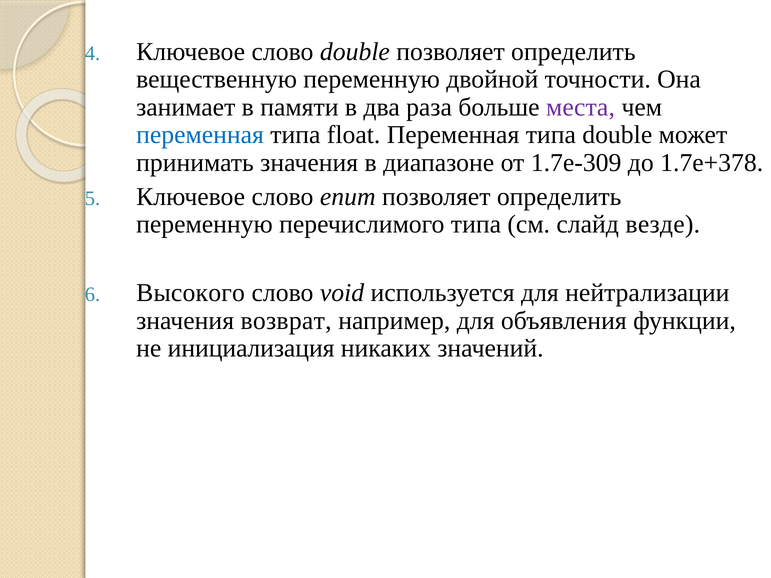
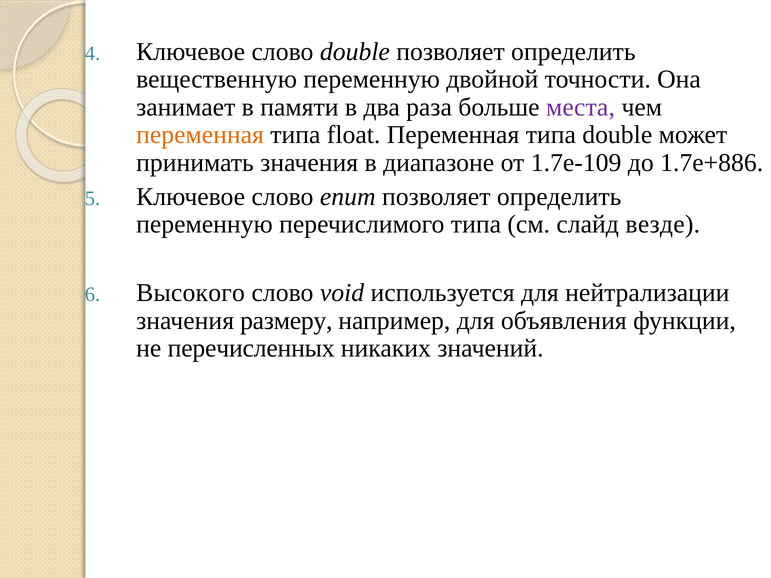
переменная at (200, 135) colour: blue -> orange
1.7e-309: 1.7e-309 -> 1.7e-109
1.7e+378: 1.7e+378 -> 1.7e+886
возврат: возврат -> размеру
инициализация: инициализация -> перечисленных
